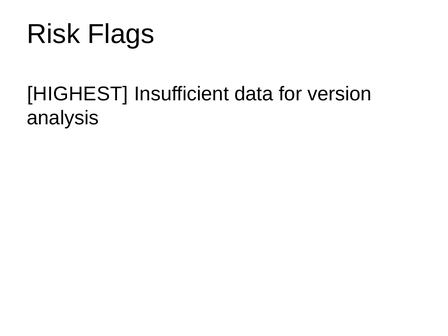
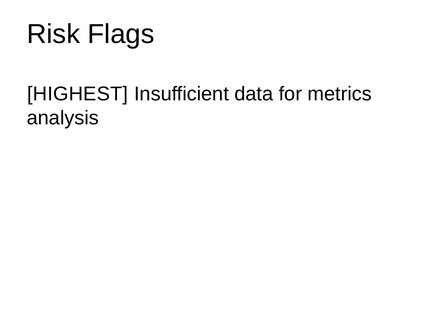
version: version -> metrics
